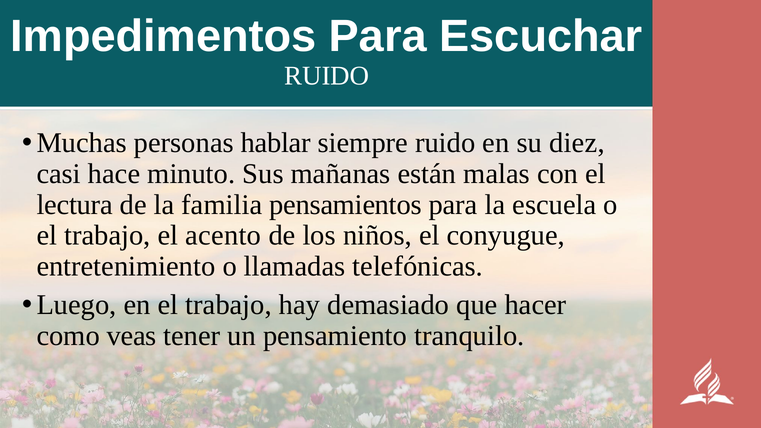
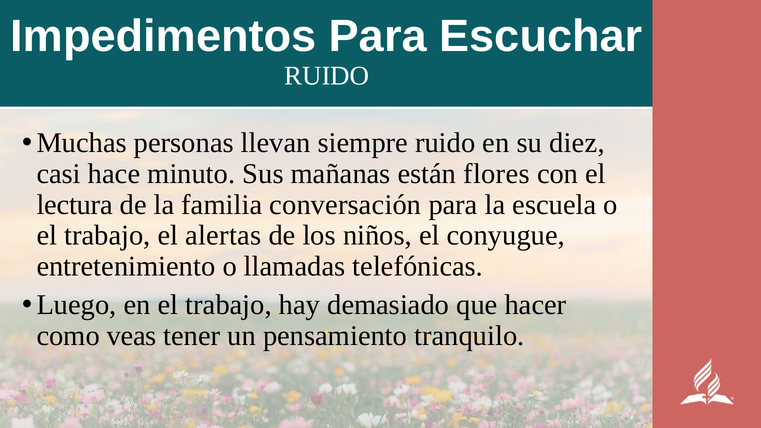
hablar: hablar -> llevan
malas: malas -> flores
pensamientos: pensamientos -> conversación
acento: acento -> alertas
